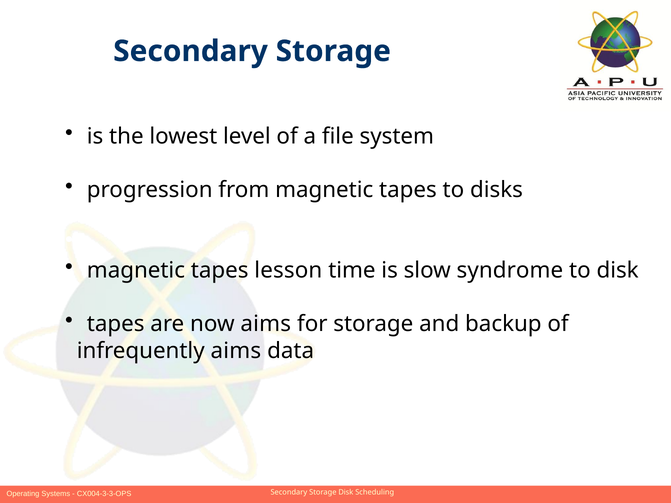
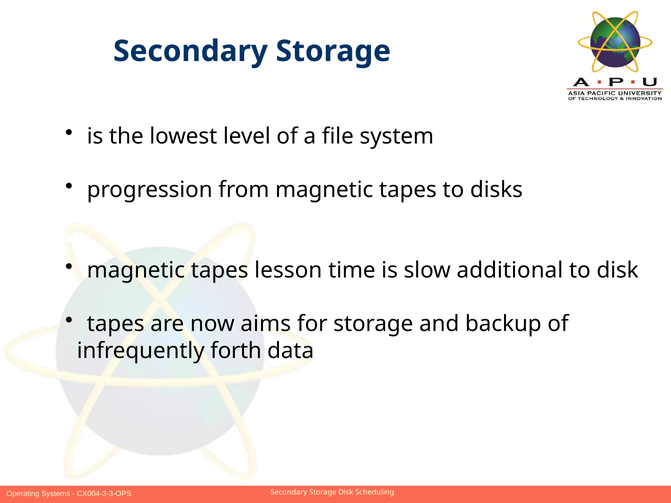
syndrome: syndrome -> additional
infrequently aims: aims -> forth
